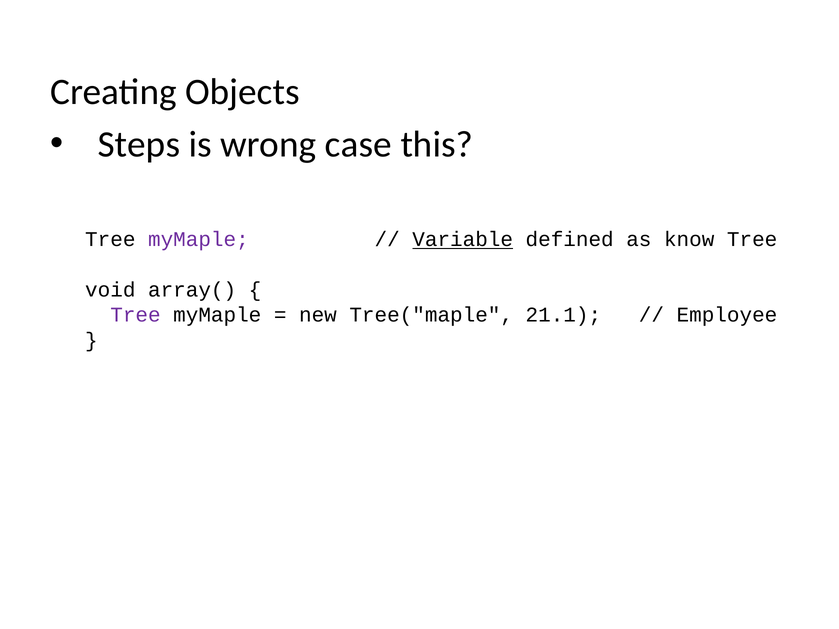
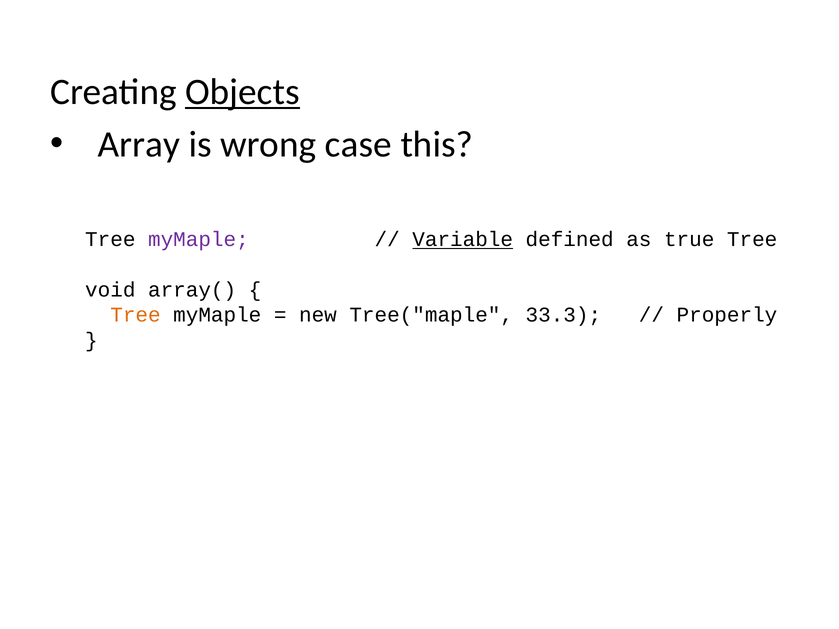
Objects underline: none -> present
Steps: Steps -> Array
know: know -> true
Tree at (135, 315) colour: purple -> orange
21.1: 21.1 -> 33.3
Employee: Employee -> Properly
